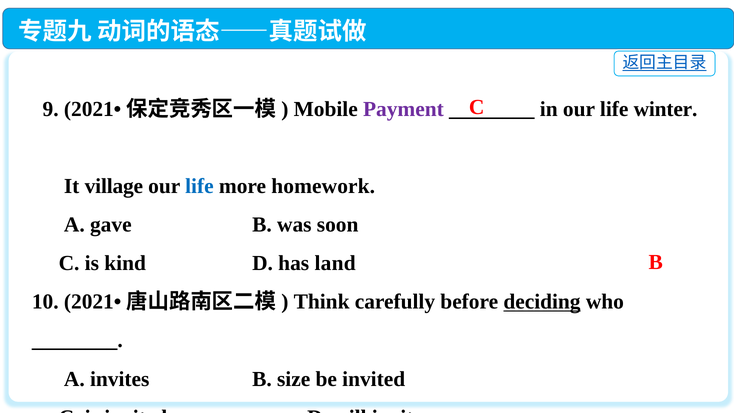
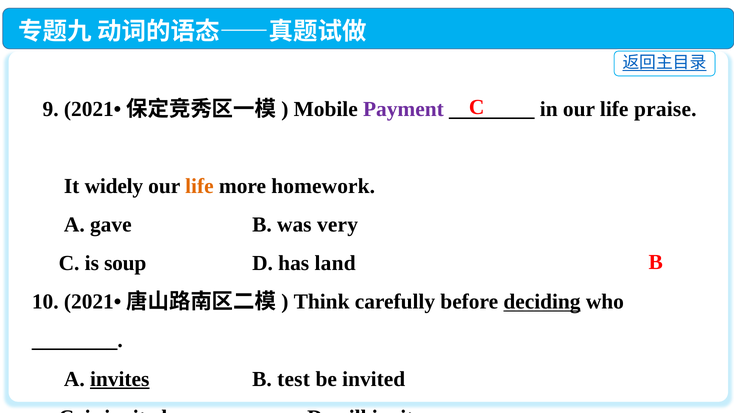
winter: winter -> praise
village: village -> widely
life at (199, 186) colour: blue -> orange
soon: soon -> very
kind: kind -> soup
invites underline: none -> present
size: size -> test
